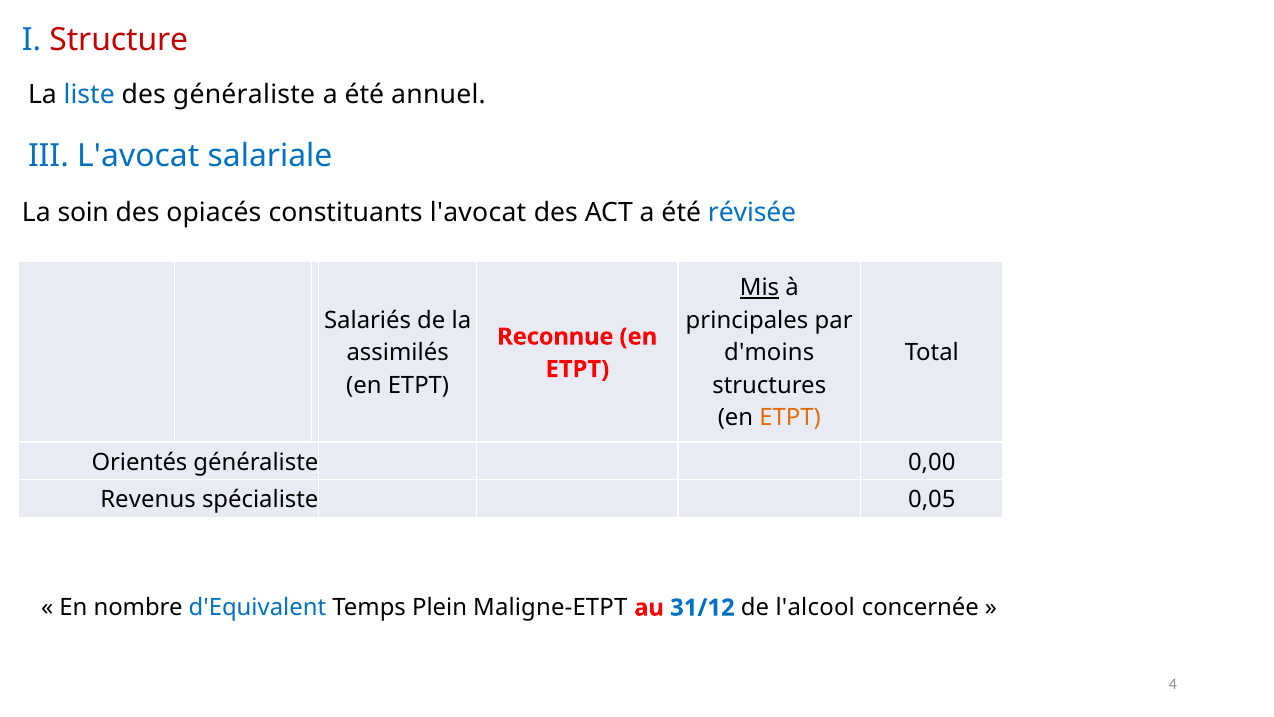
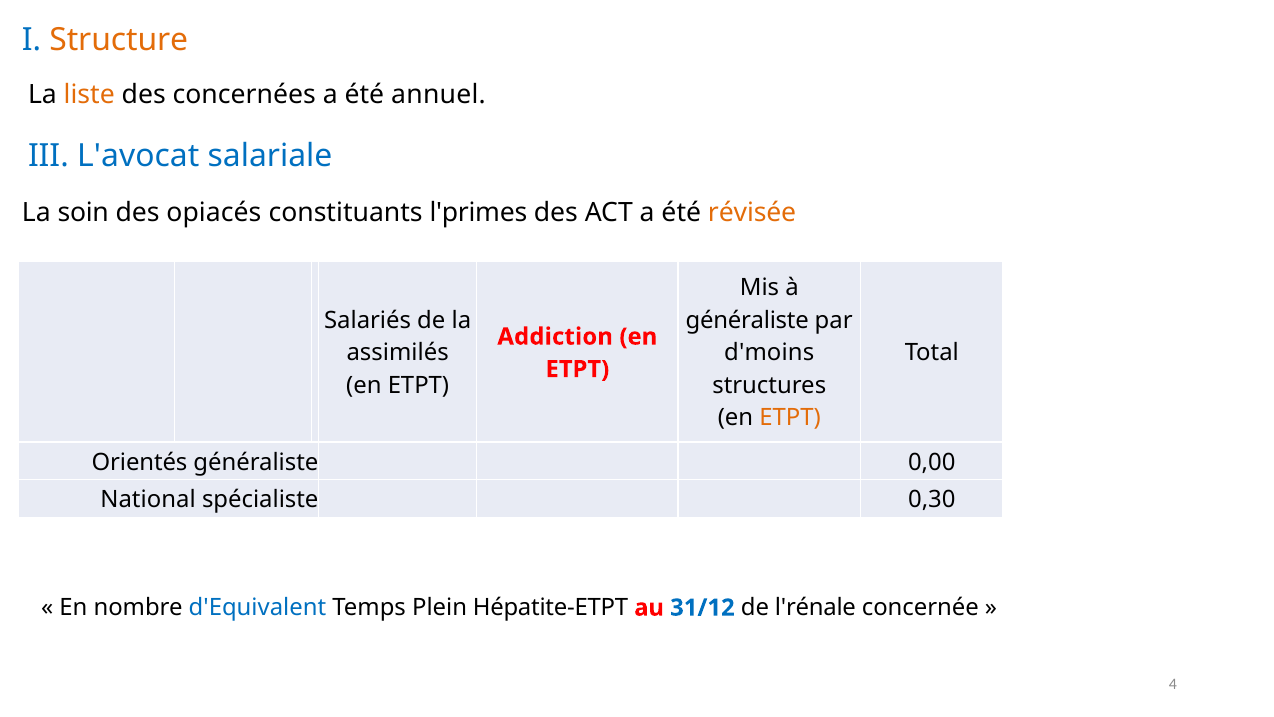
Structure colour: red -> orange
liste colour: blue -> orange
des généraliste: généraliste -> concernées
constituants l'avocat: l'avocat -> l'primes
révisée colour: blue -> orange
Mis underline: present -> none
principales at (747, 320): principales -> généraliste
Reconnue: Reconnue -> Addiction
Revenus: Revenus -> National
0,05: 0,05 -> 0,30
Maligne-ETPT: Maligne-ETPT -> Hépatite-ETPT
l'alcool: l'alcool -> l'rénale
